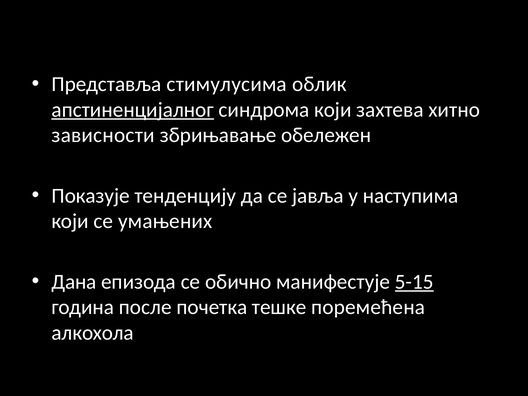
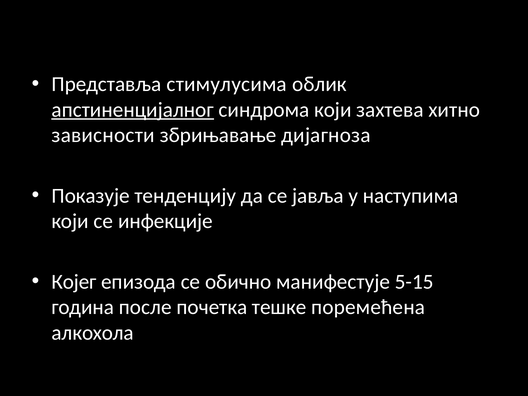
обележен: обележен -> дијагноза
умањених: умањених -> инфекције
Дана: Дана -> Којег
5-15 underline: present -> none
